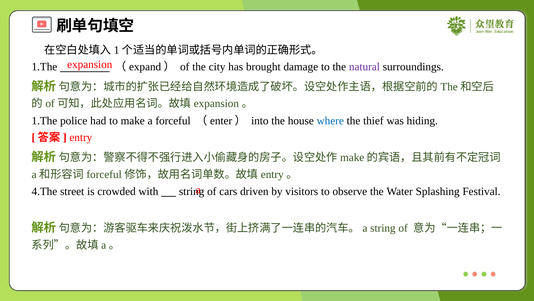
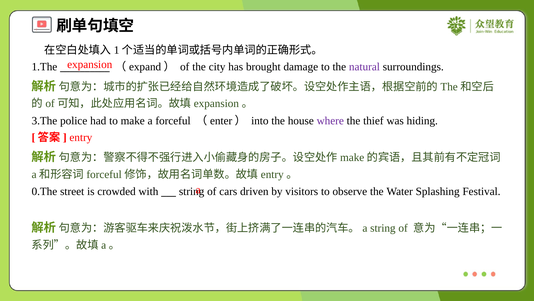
1.The at (44, 120): 1.The -> 3.The
where colour: blue -> purple
4.The: 4.The -> 0.The
